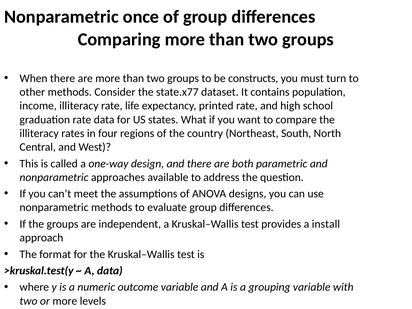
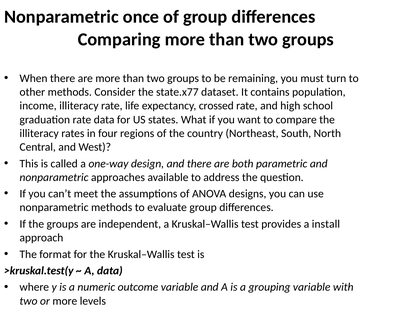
constructs: constructs -> remaining
printed: printed -> crossed
